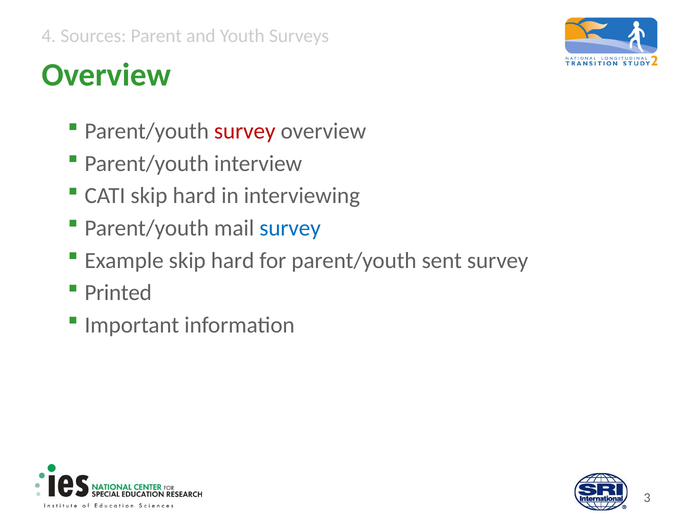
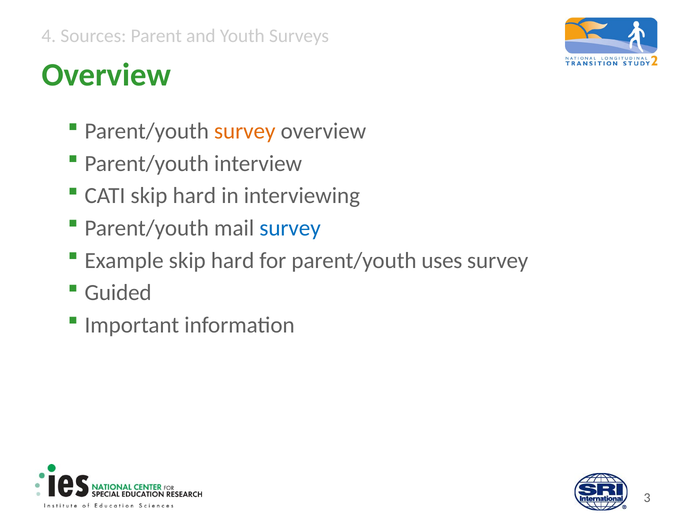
survey at (245, 131) colour: red -> orange
sent: sent -> uses
Printed: Printed -> Guided
